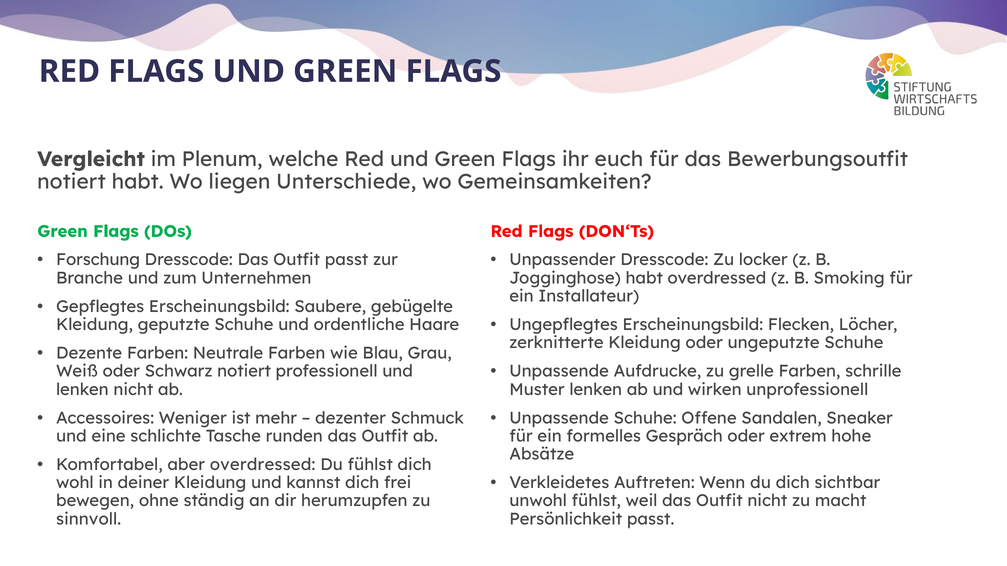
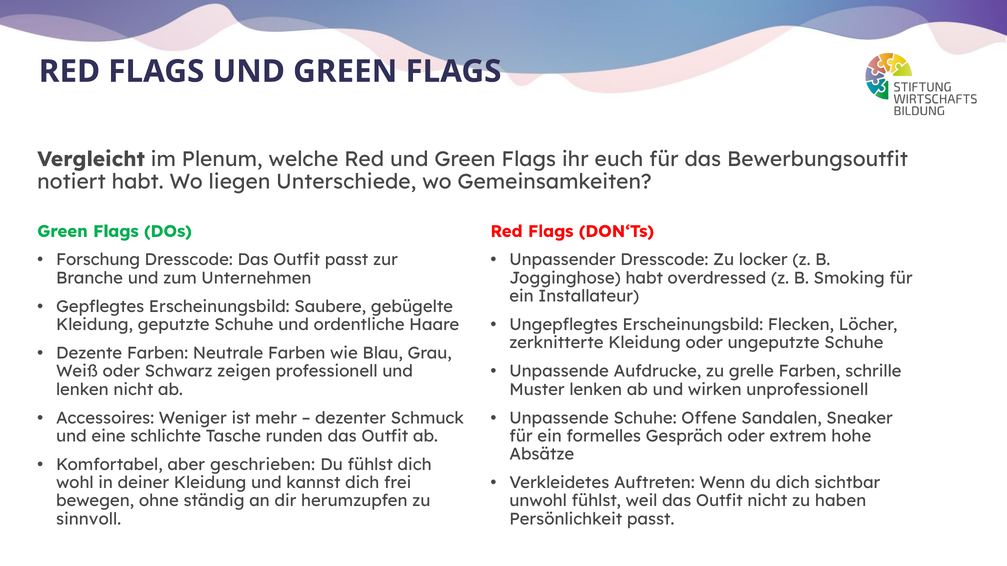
Schwarz notiert: notiert -> zeigen
aber overdressed: overdressed -> geschrieben
macht: macht -> haben
